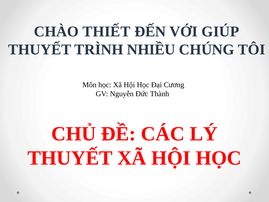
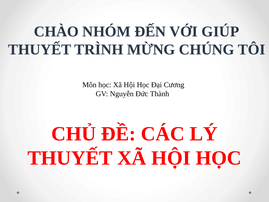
THIẾT: THIẾT -> NHÓM
NHIỀU: NHIỀU -> MỪNG
